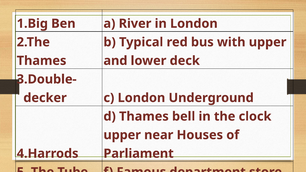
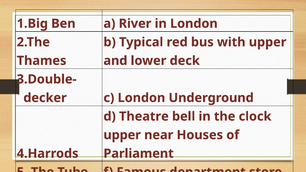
d Thames: Thames -> Theatre
